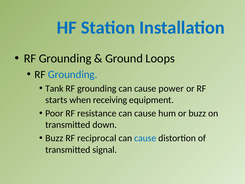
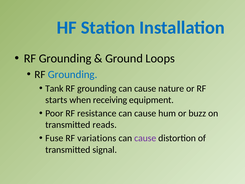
power: power -> nature
down: down -> reads
Buzz at (54, 138): Buzz -> Fuse
reciprocal: reciprocal -> variations
cause at (145, 138) colour: blue -> purple
